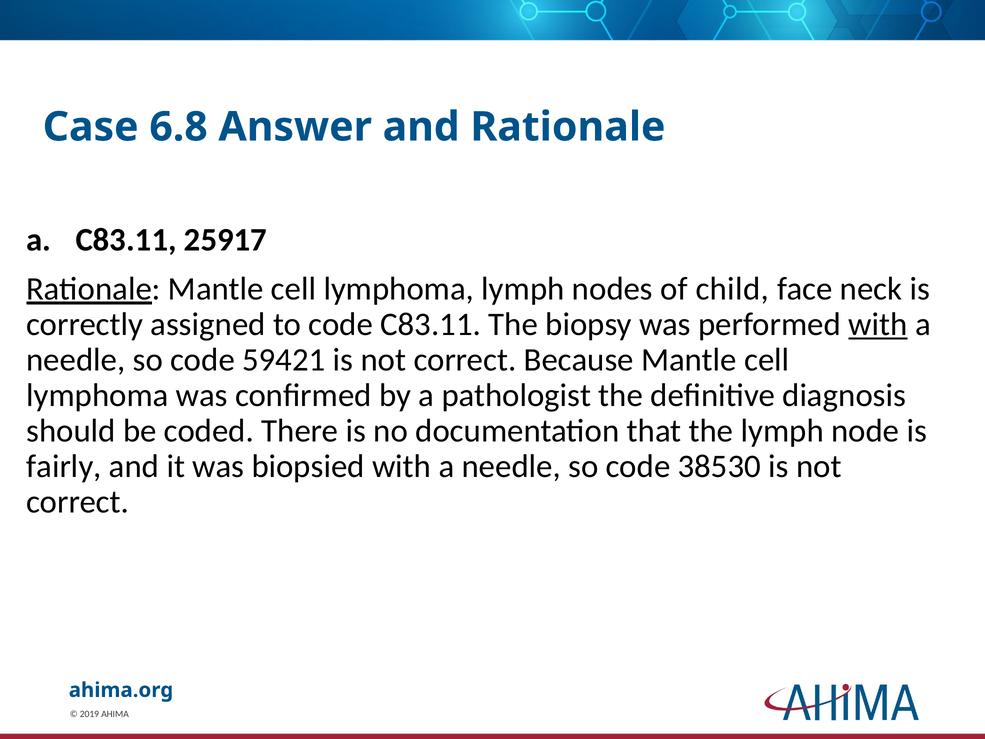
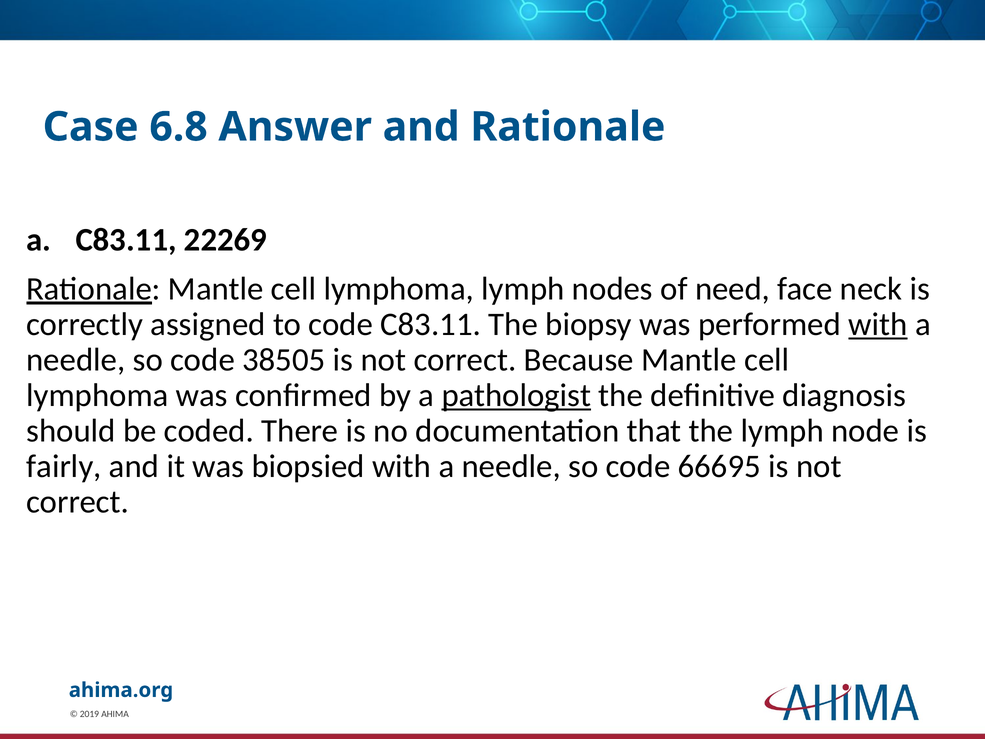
25917: 25917 -> 22269
child: child -> need
59421: 59421 -> 38505
pathologist underline: none -> present
38530: 38530 -> 66695
